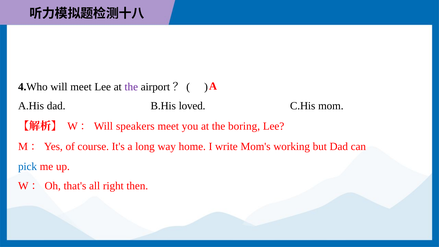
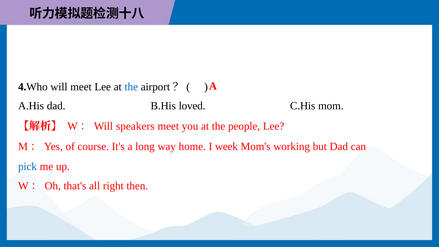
the at (131, 87) colour: purple -> blue
boring: boring -> people
write: write -> week
